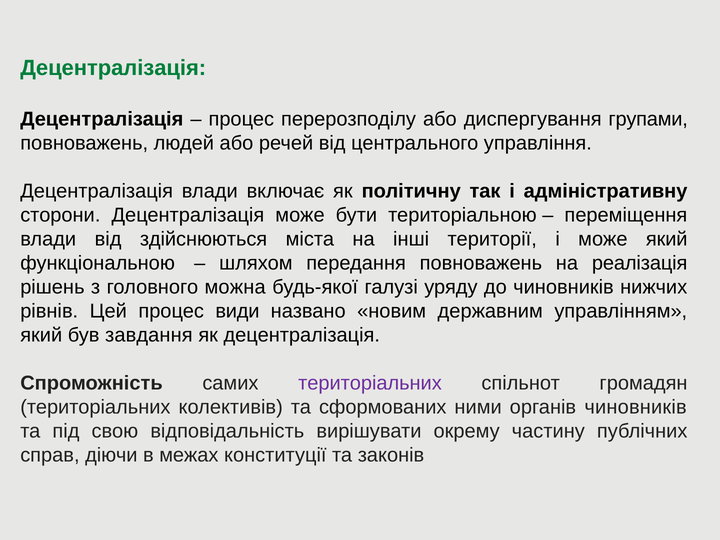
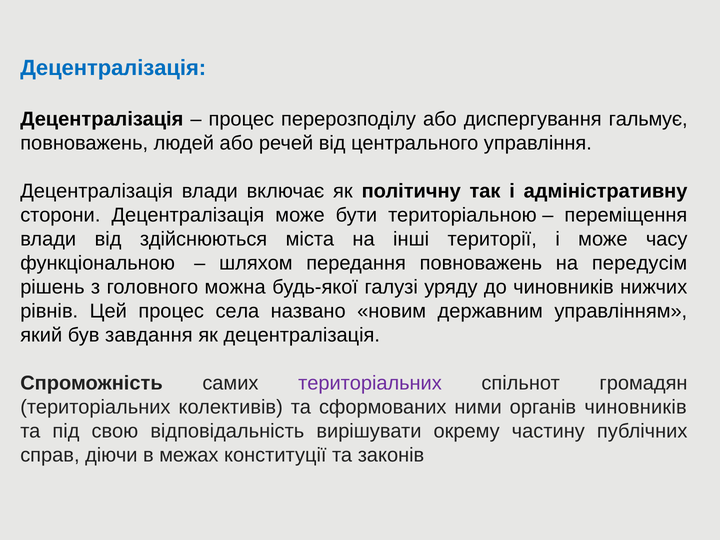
Децентралізація at (113, 68) colour: green -> blue
групами: групами -> гальмує
може який: який -> часу
реалізація: реалізація -> передусім
види: види -> села
